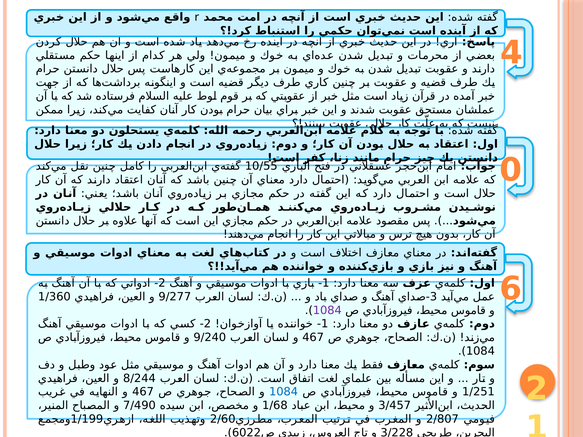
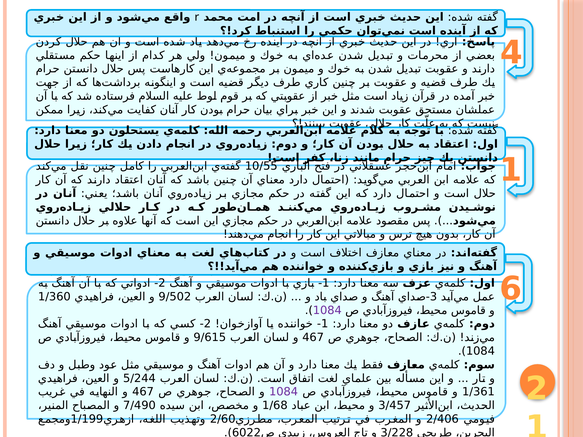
0 at (511, 170): 0 -> 1
9/277: 9/277 -> 9/502
9/240: 9/240 -> 9/615
8/244: 8/244 -> 5/244
1084 at (284, 392) colour: blue -> purple
1/251: 1/251 -> 1/361
2/807: 2/807 -> 2/406
